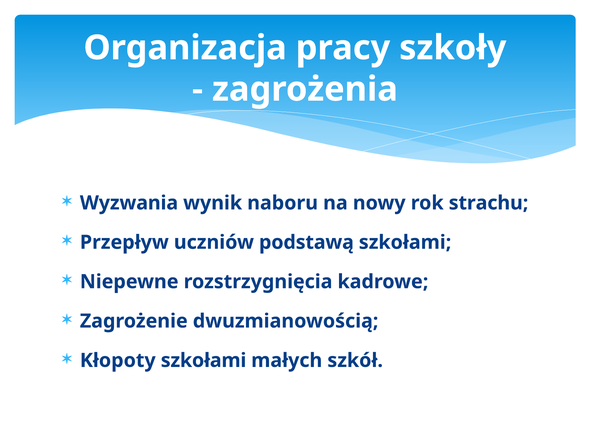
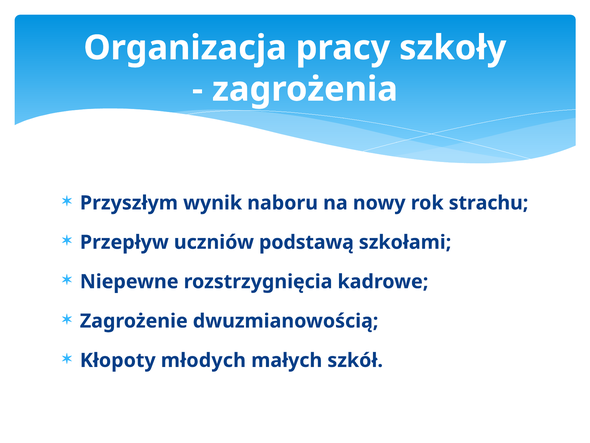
Wyzwania: Wyzwania -> Przyszłym
Kłopoty szkołami: szkołami -> młodych
